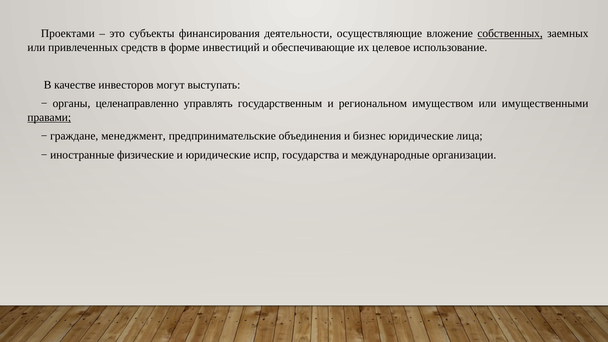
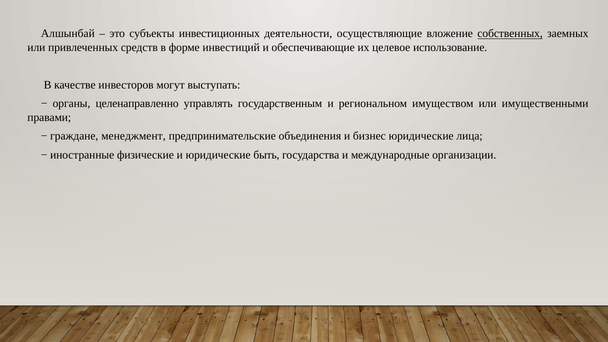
Проектами: Проектами -> Алшынбай
финансирования: финансирования -> инвестиционных
правами underline: present -> none
испр: испр -> быть
